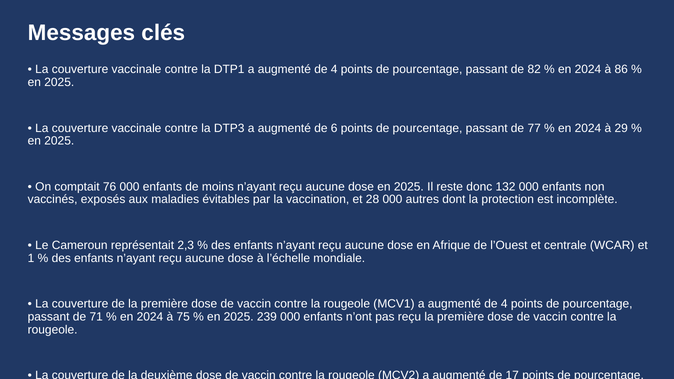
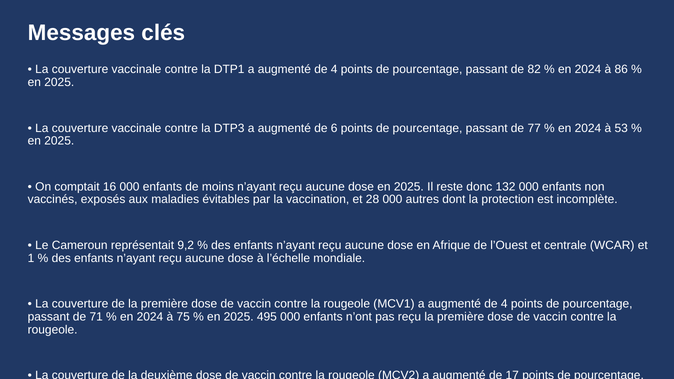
29: 29 -> 53
76: 76 -> 16
2,3: 2,3 -> 9,2
239: 239 -> 495
